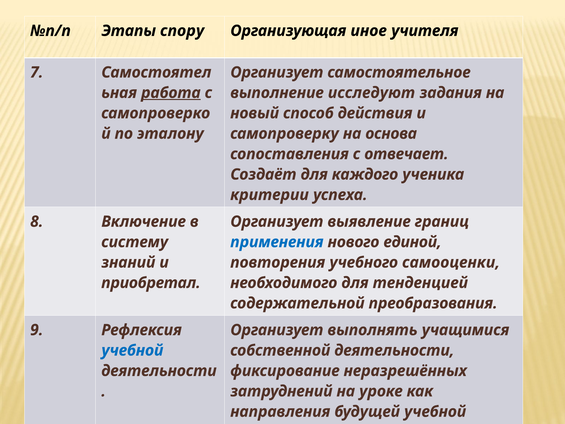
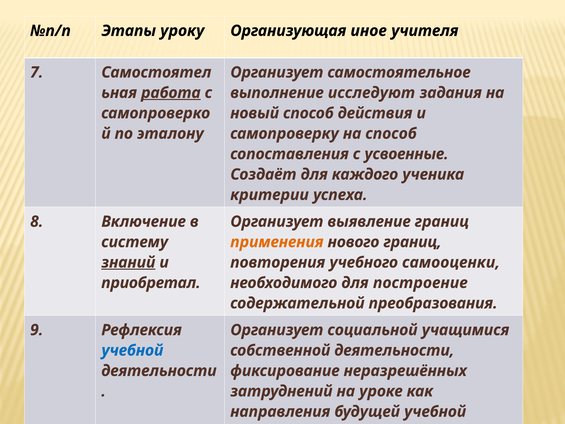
спору: спору -> уроку
на основа: основа -> способ
отвечает: отвечает -> усвоенные
применения colour: blue -> orange
нового единой: единой -> границ
знаний underline: none -> present
тенденцией: тенденцией -> построение
выполнять: выполнять -> социальной
